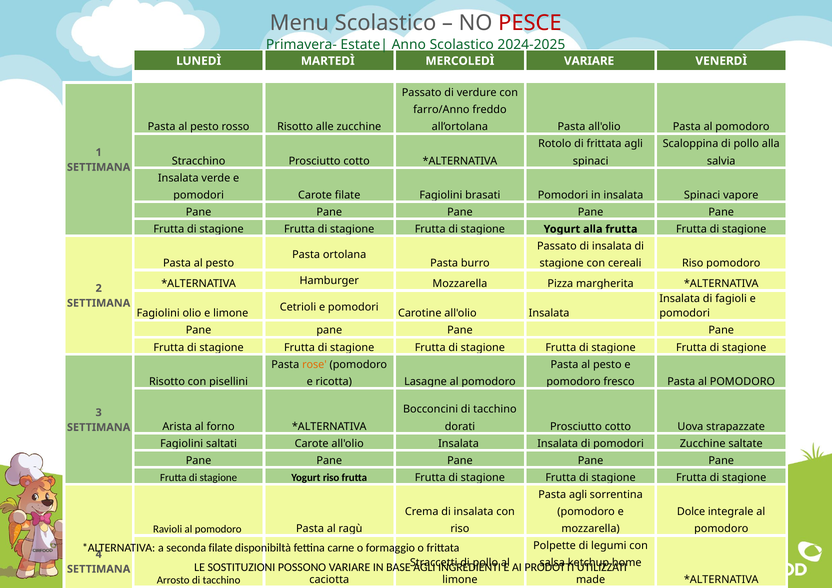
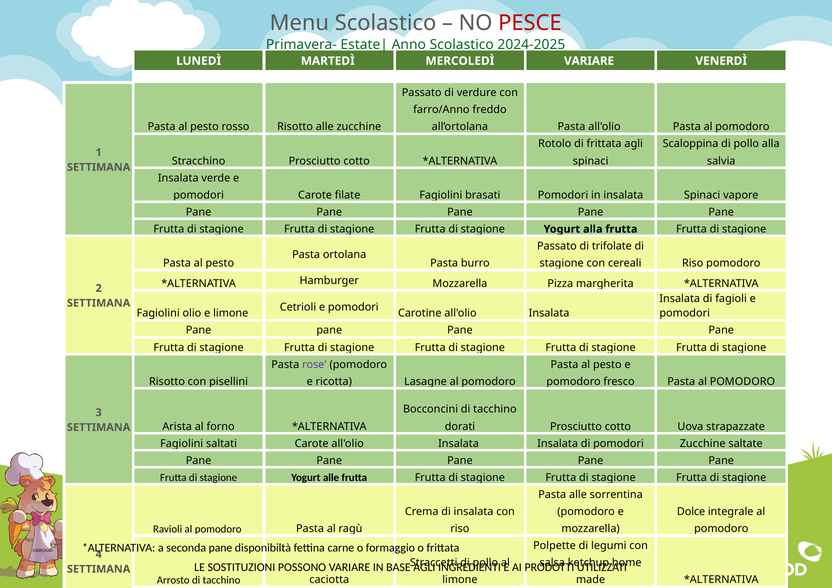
Passato di insalata: insalata -> trifolate
rose colour: orange -> purple
Yogurt riso: riso -> alle
Pasta agli: agli -> alle
seconda filate: filate -> pane
